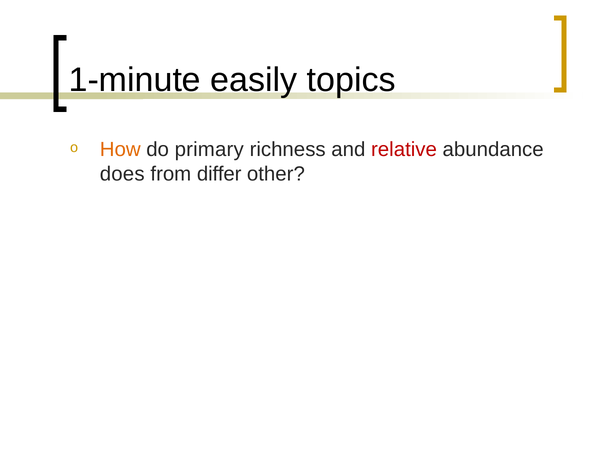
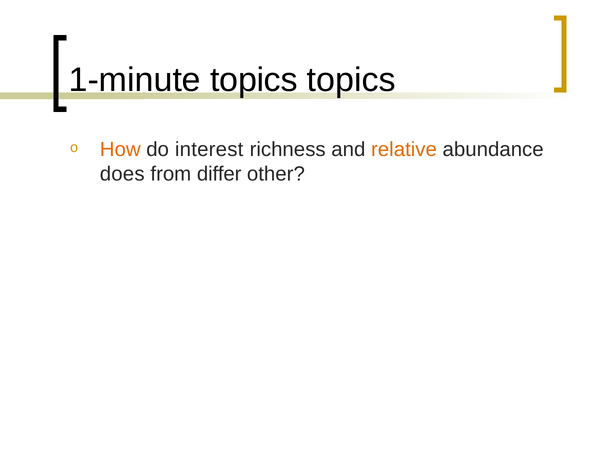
1-minute easily: easily -> topics
primary: primary -> interest
relative colour: red -> orange
